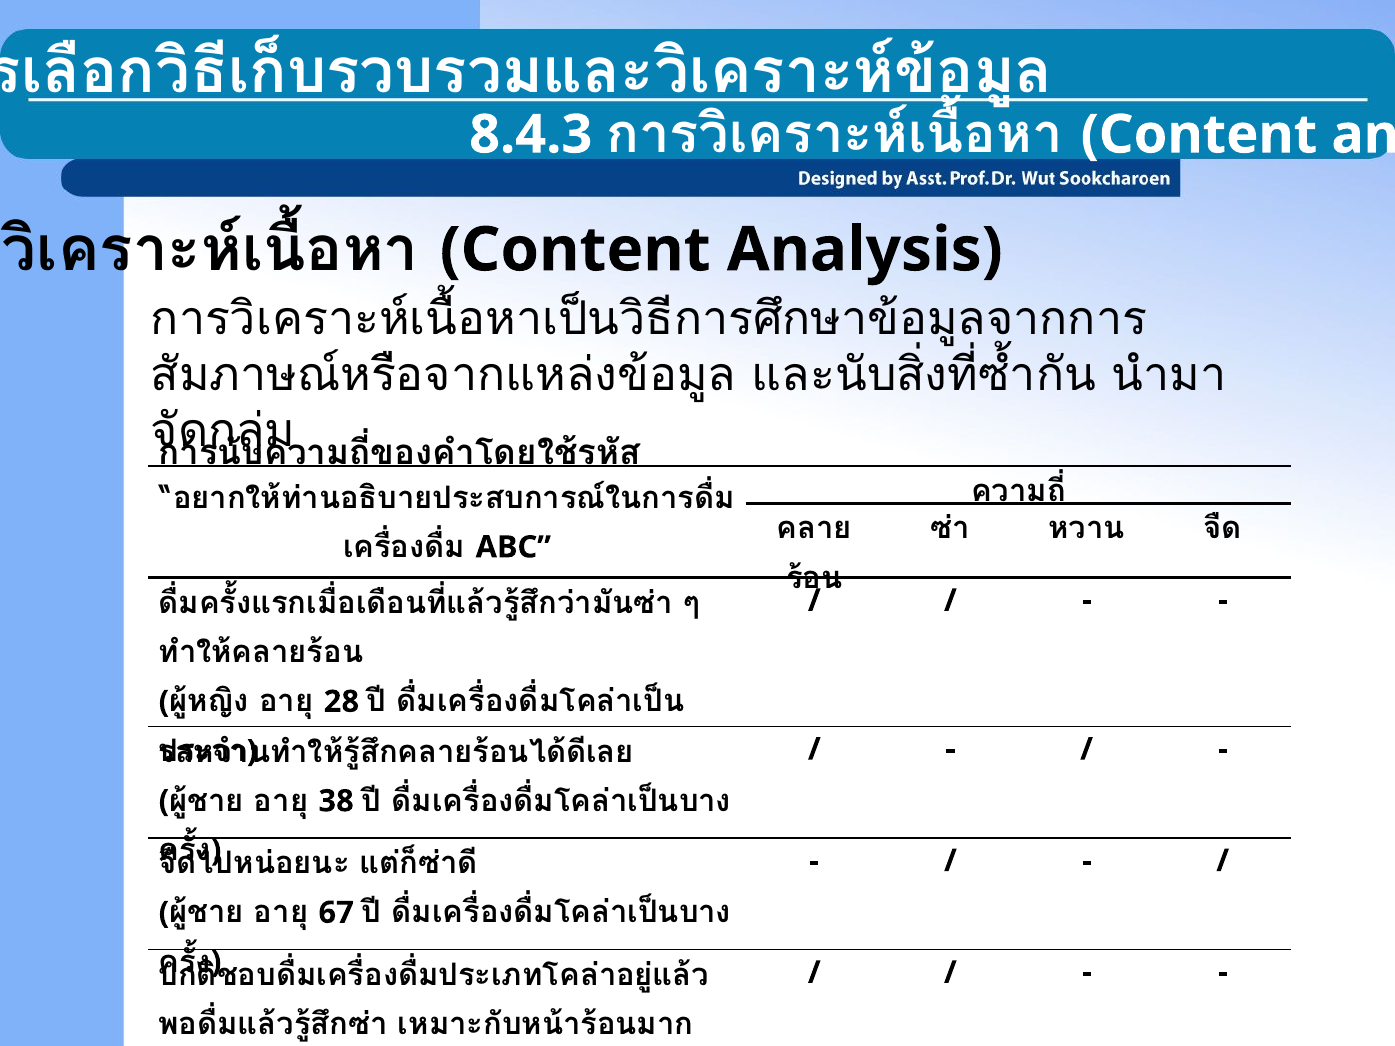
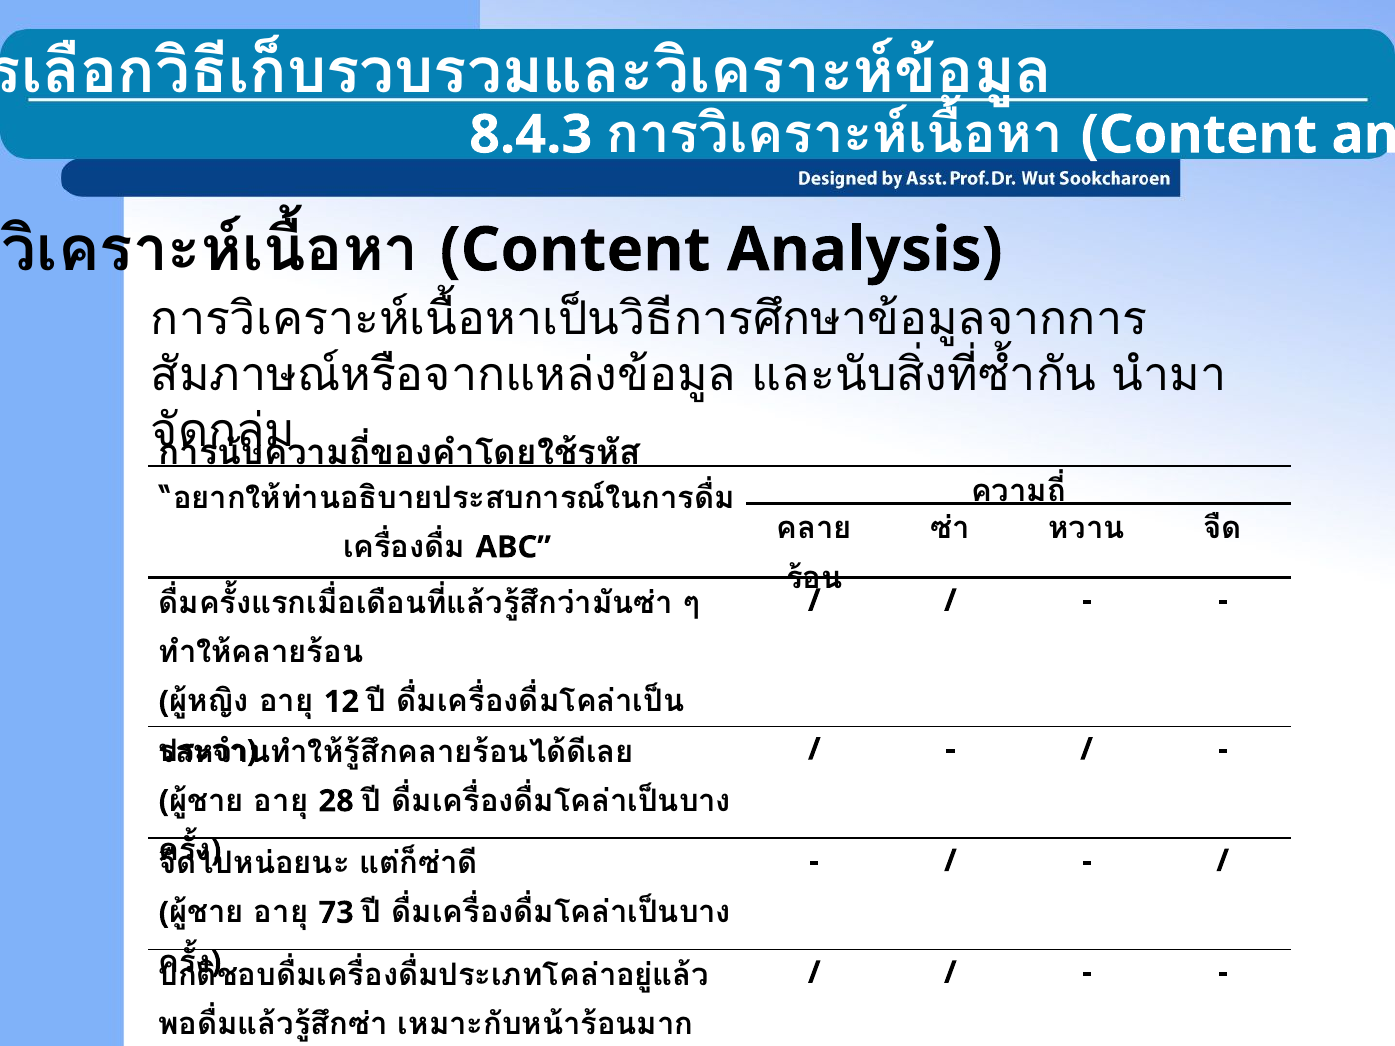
28: 28 -> 12
38: 38 -> 28
67: 67 -> 73
